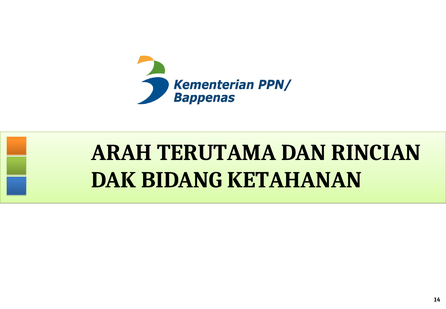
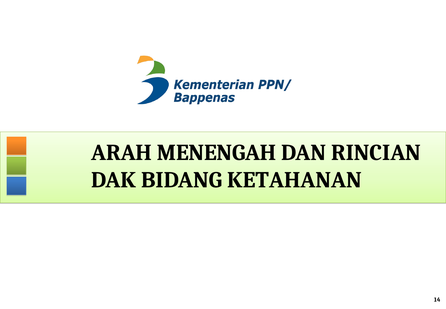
TERUTAMA: TERUTAMA -> MENENGAH
